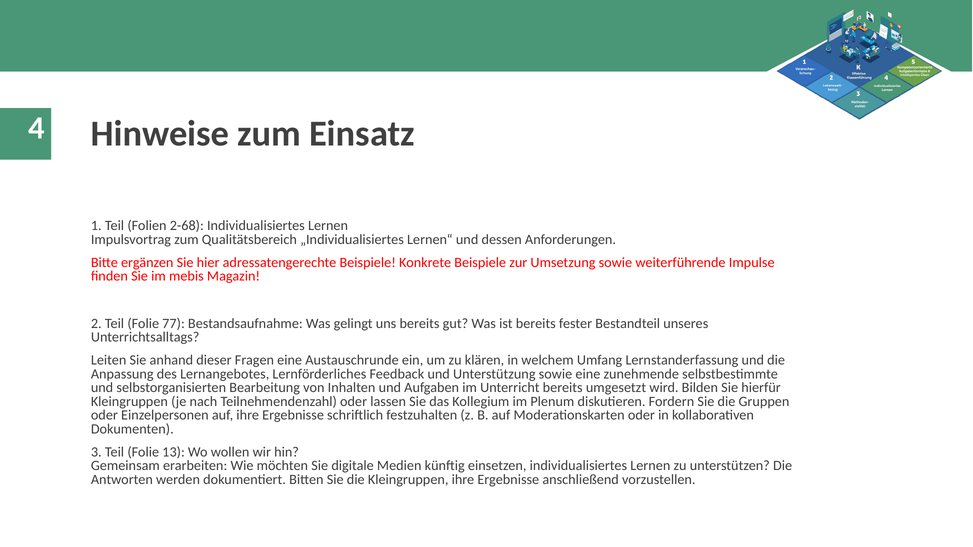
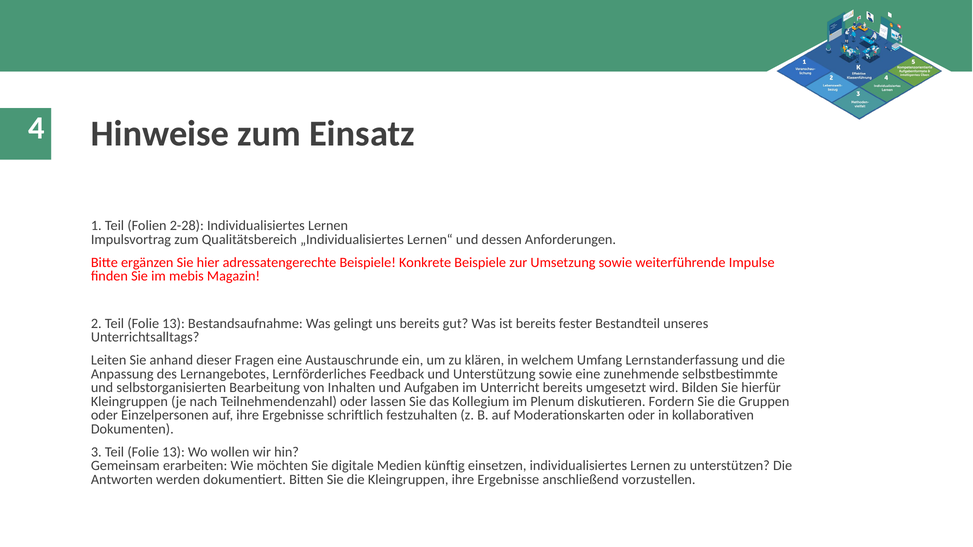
2-68: 2-68 -> 2-28
2 Teil Folie 77: 77 -> 13
